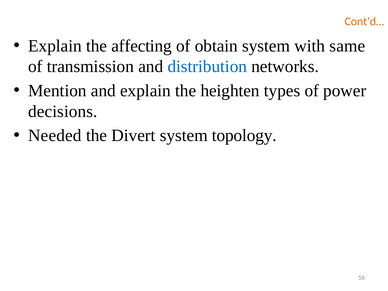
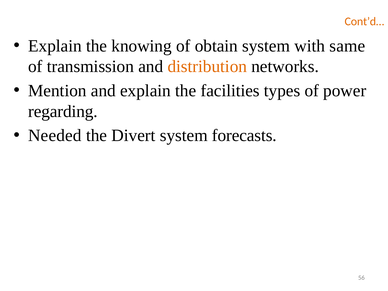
affecting: affecting -> knowing
distribution colour: blue -> orange
heighten: heighten -> facilities
decisions: decisions -> regarding
topology: topology -> forecasts
